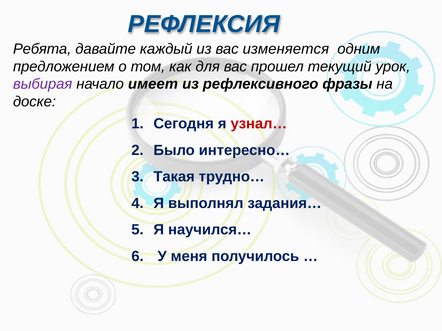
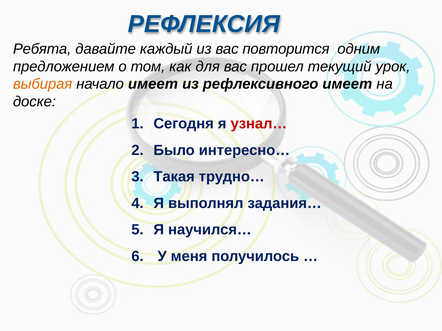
изменяется: изменяется -> повторится
выбирая colour: purple -> orange
рефлексивного фразы: фразы -> имеет
